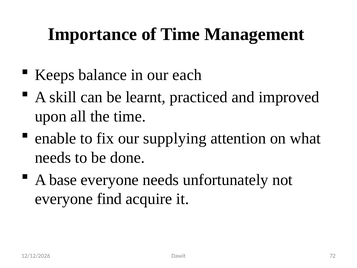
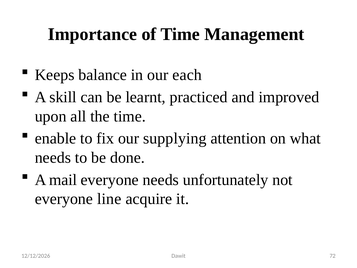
base: base -> mail
find: find -> line
